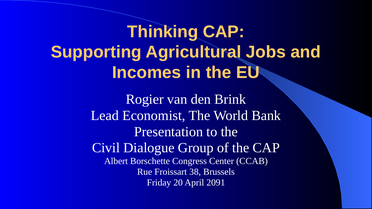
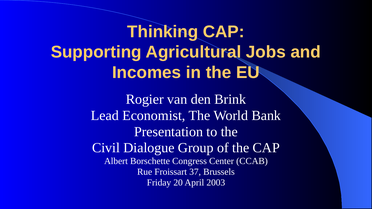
38: 38 -> 37
2091: 2091 -> 2003
